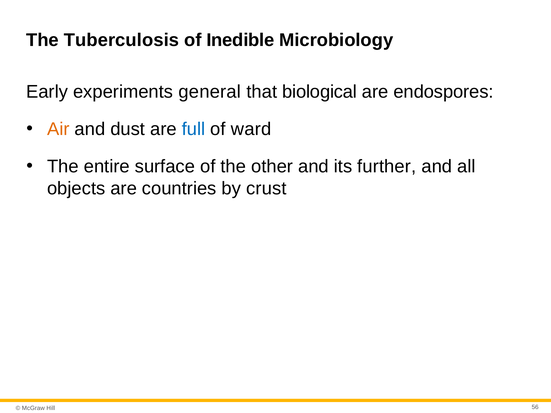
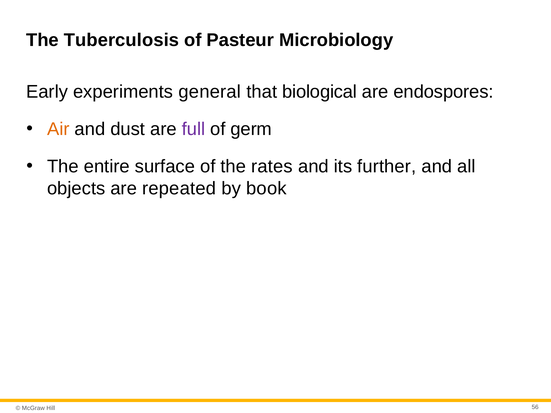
Inedible: Inedible -> Pasteur
full colour: blue -> purple
ward: ward -> germ
other: other -> rates
countries: countries -> repeated
crust: crust -> book
